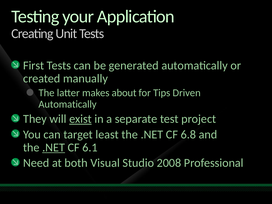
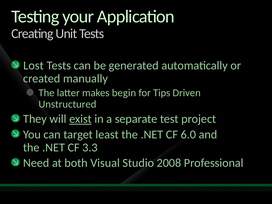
First: First -> Lost
about: about -> begin
Automatically at (68, 104): Automatically -> Unstructured
6.8: 6.8 -> 6.0
.NET at (54, 147) underline: present -> none
6.1: 6.1 -> 3.3
